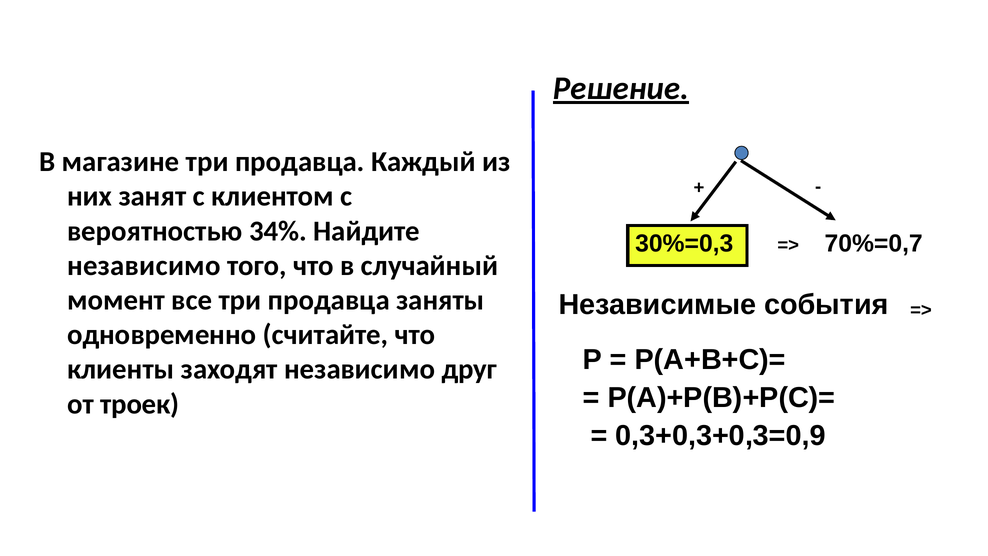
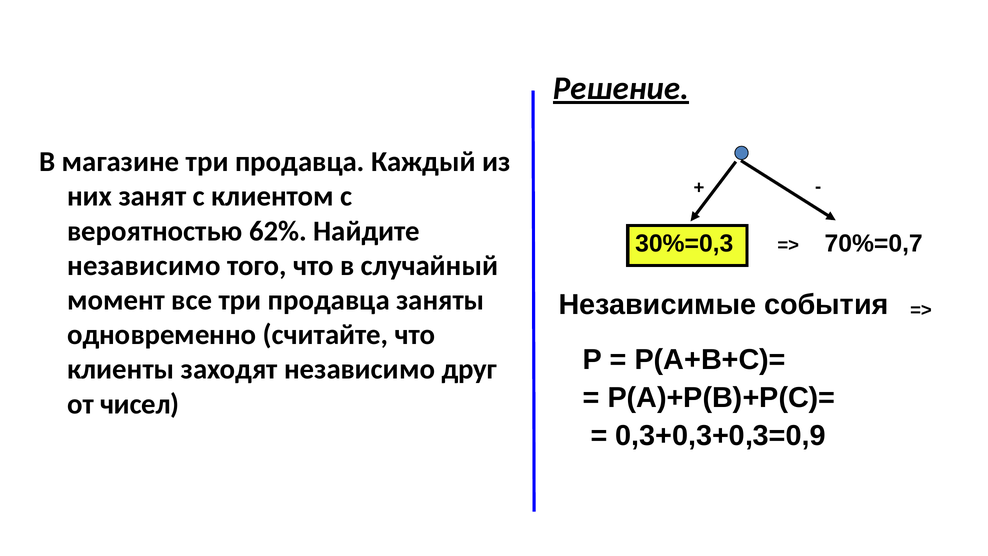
34%: 34% -> 62%
троек: троек -> чисел
